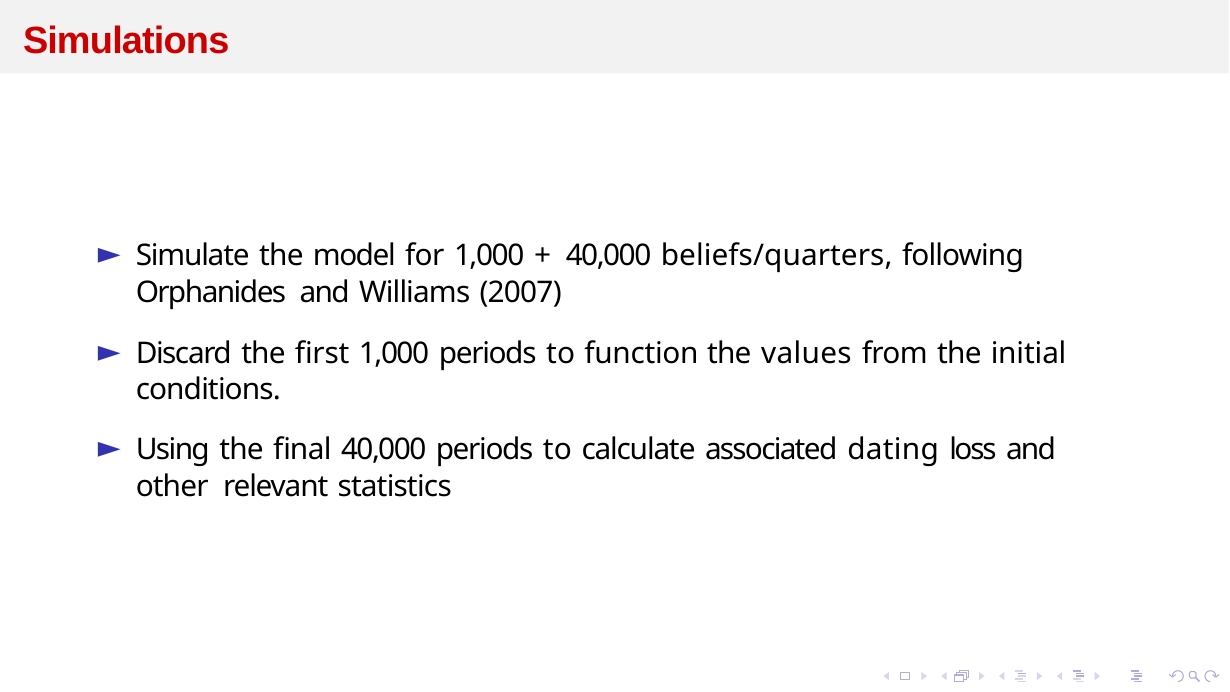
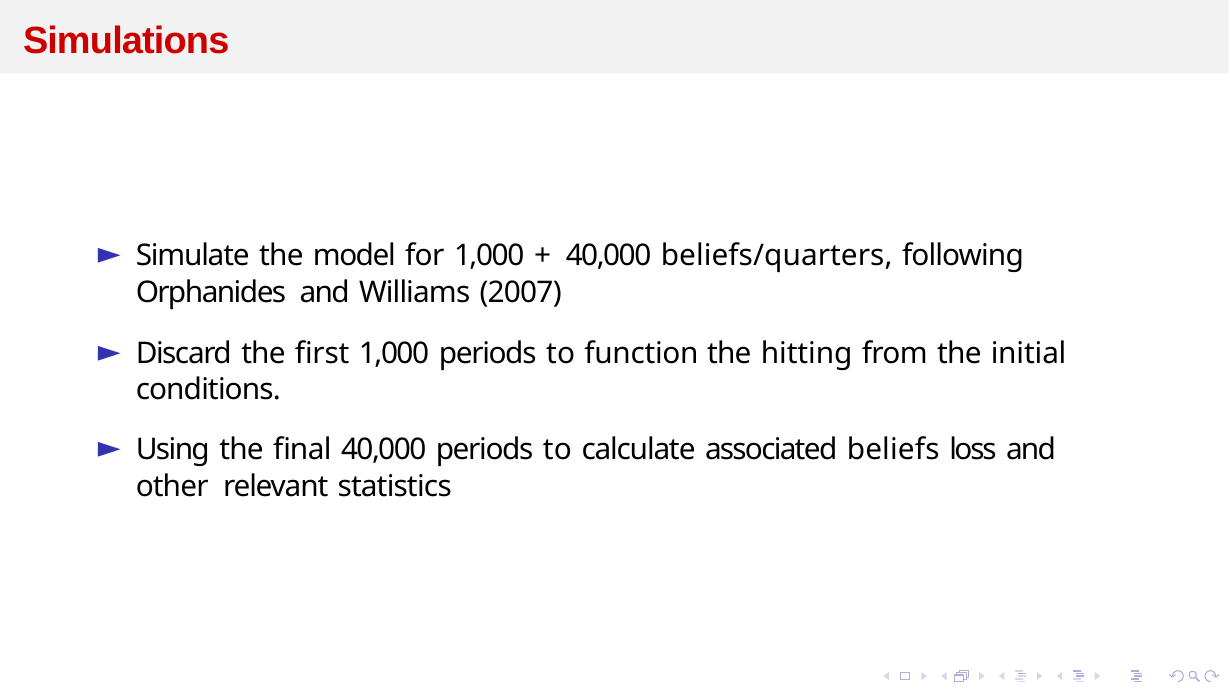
values: values -> hitting
dating: dating -> beliefs
